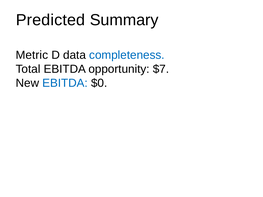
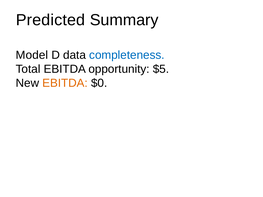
Metric: Metric -> Model
$7: $7 -> $5
EBITDA at (65, 83) colour: blue -> orange
